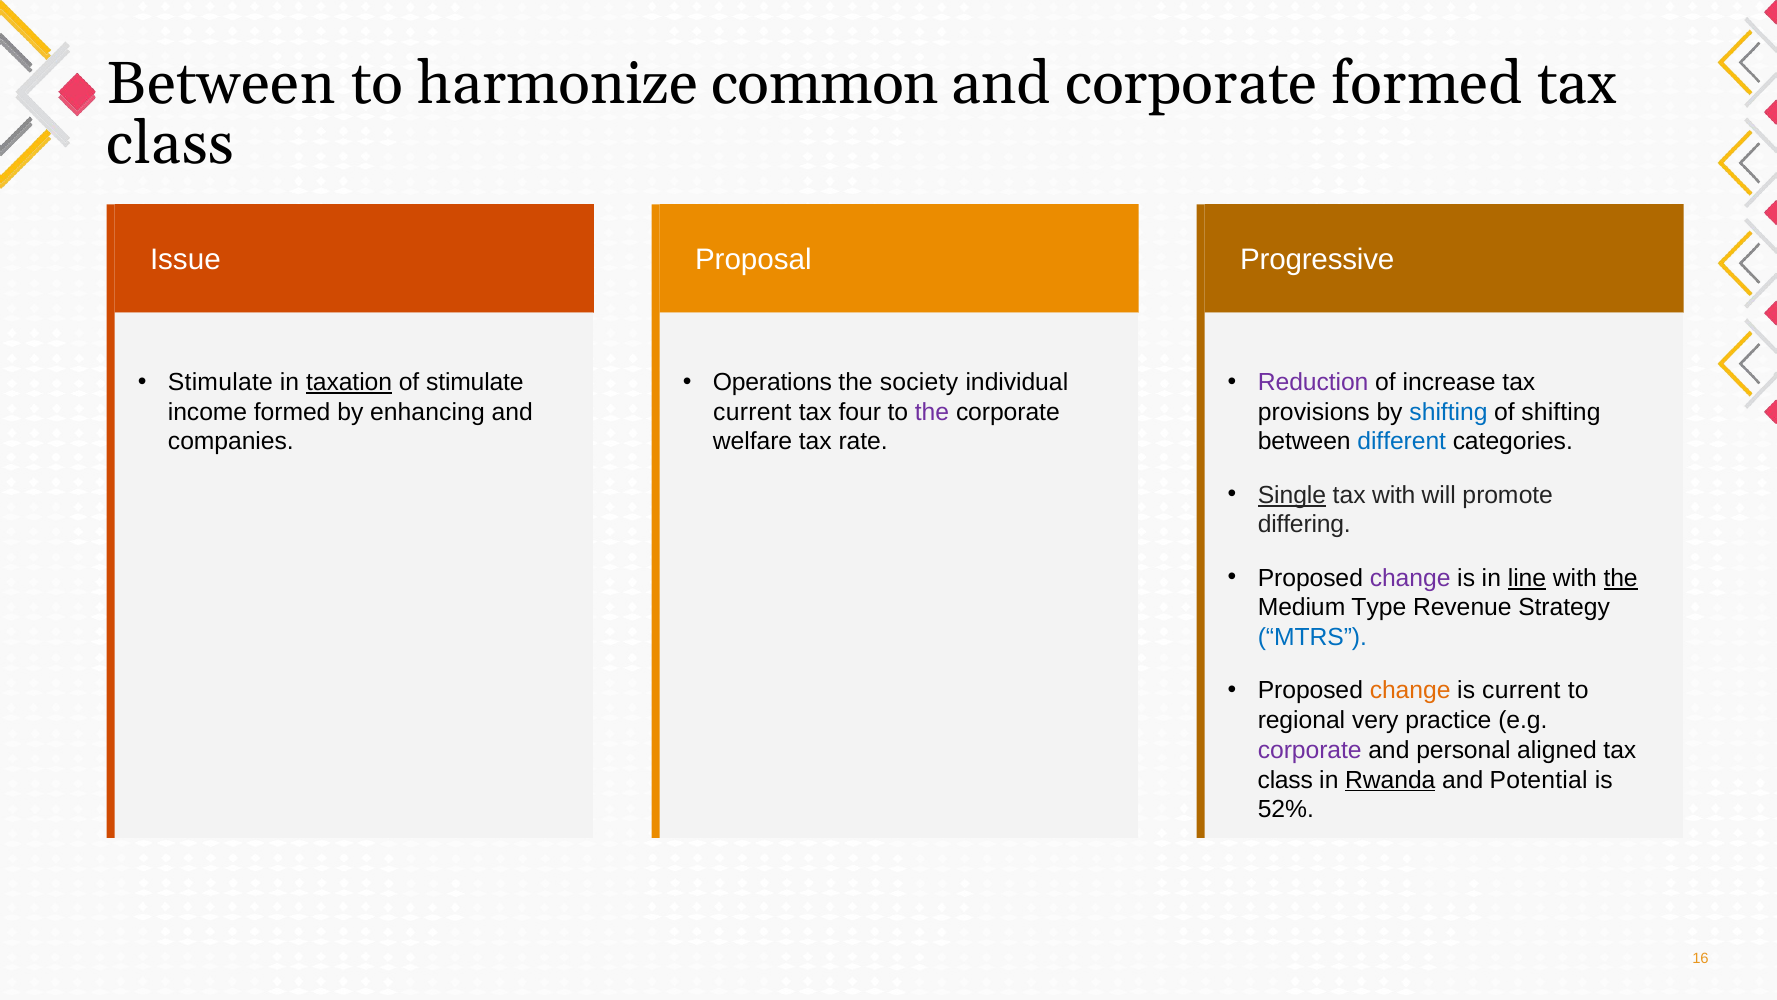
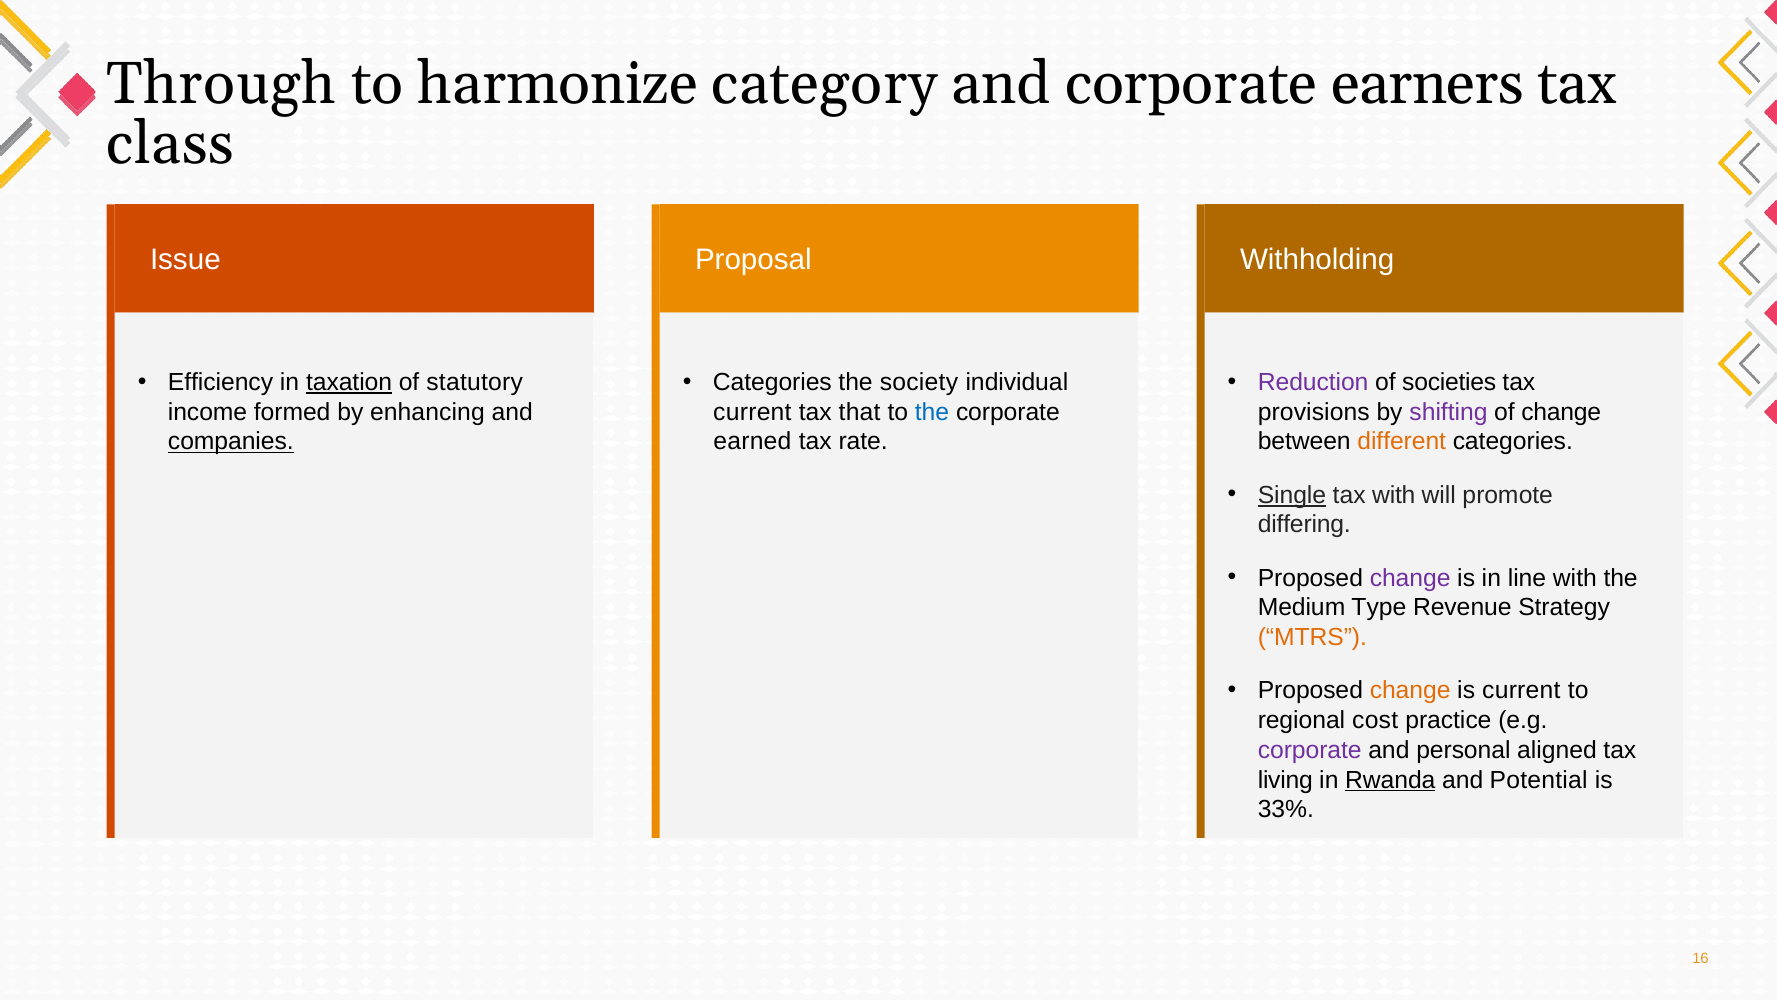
Between at (221, 84): Between -> Through
common: common -> category
corporate formed: formed -> earners
Progressive: Progressive -> Withholding
Stimulate at (220, 382): Stimulate -> Efficiency
of stimulate: stimulate -> statutory
Operations at (772, 382): Operations -> Categories
increase: increase -> societies
four: four -> that
the at (932, 412) colour: purple -> blue
shifting at (1448, 412) colour: blue -> purple
of shifting: shifting -> change
companies underline: none -> present
welfare: welfare -> earned
different colour: blue -> orange
line underline: present -> none
the at (1621, 578) underline: present -> none
MTRS colour: blue -> orange
very: very -> cost
class at (1285, 780): class -> living
52%: 52% -> 33%
